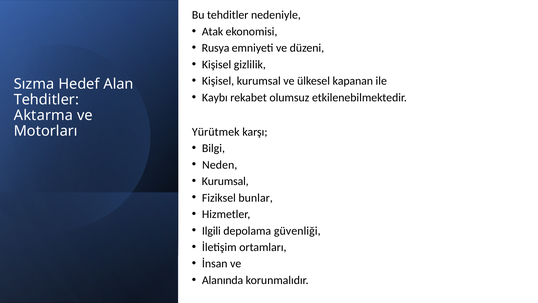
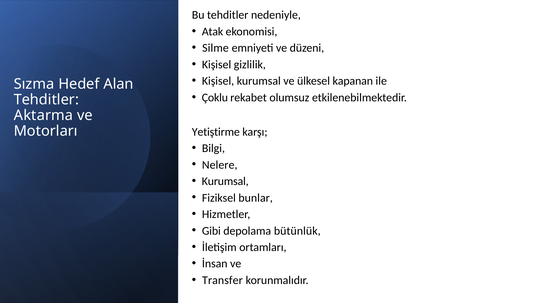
Rusya: Rusya -> Silme
Kaybı: Kaybı -> Çoklu
Yürütmek: Yürütmek -> Yetiştirme
Neden: Neden -> Nelere
Ilgili: Ilgili -> Gibi
güvenliği: güvenliği -> bütünlük
Alanında: Alanında -> Transfer
